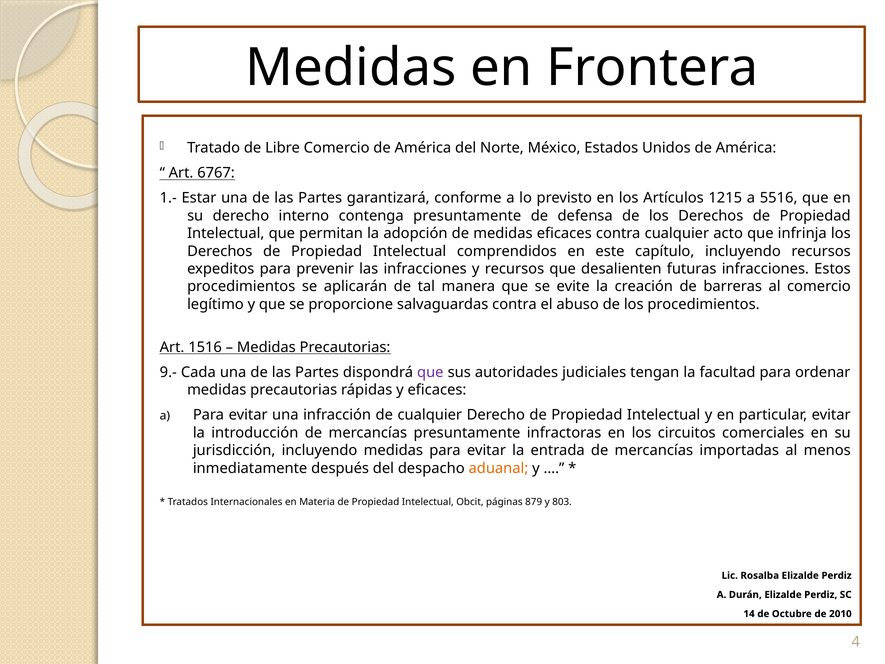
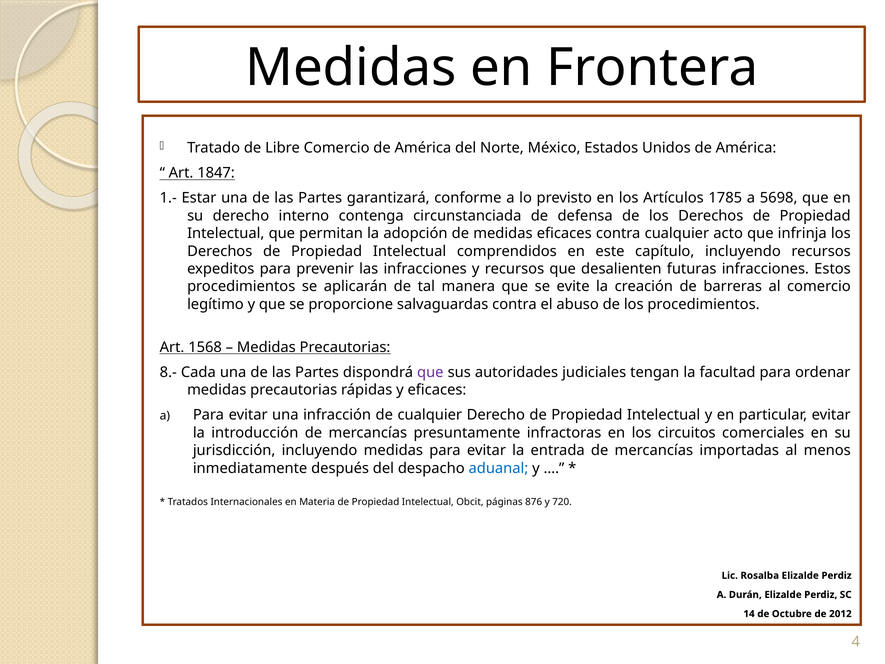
6767: 6767 -> 1847
1215: 1215 -> 1785
5516: 5516 -> 5698
contenga presuntamente: presuntamente -> circunstanciada
1516: 1516 -> 1568
9.-: 9.- -> 8.-
aduanal colour: orange -> blue
879: 879 -> 876
803: 803 -> 720
2010: 2010 -> 2012
